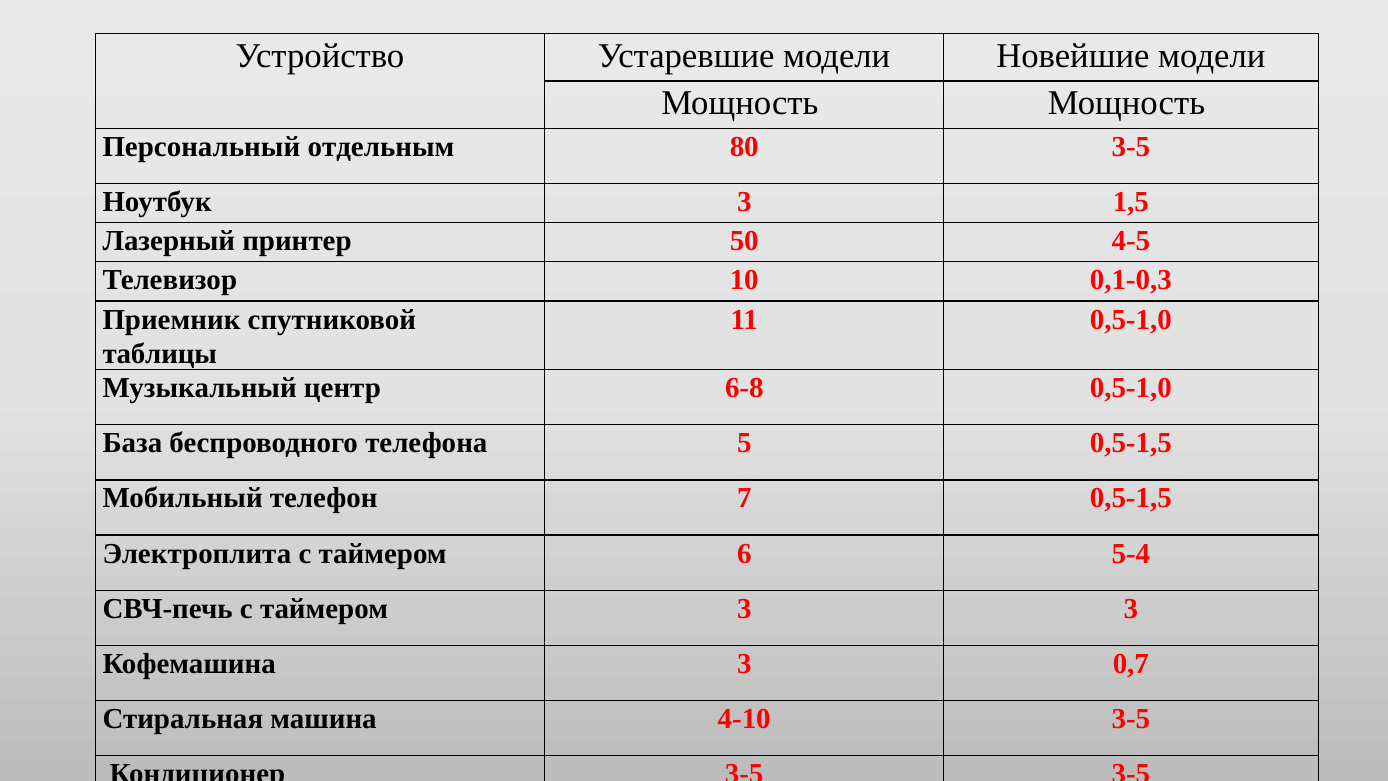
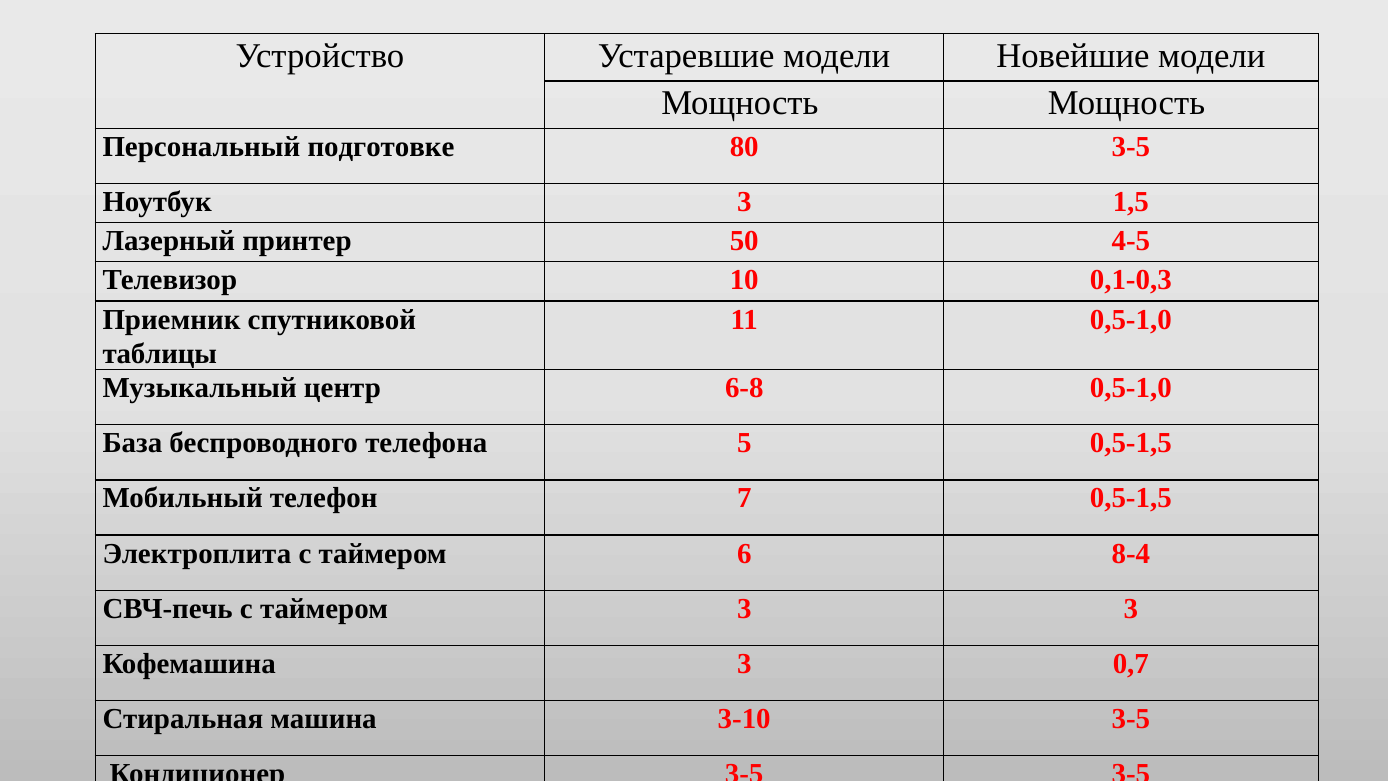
отдельным: отдельным -> подготовке
5-4: 5-4 -> 8-4
4-10: 4-10 -> 3-10
